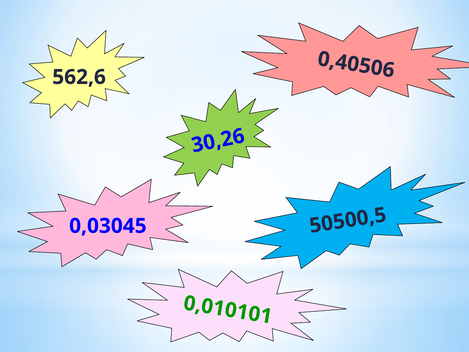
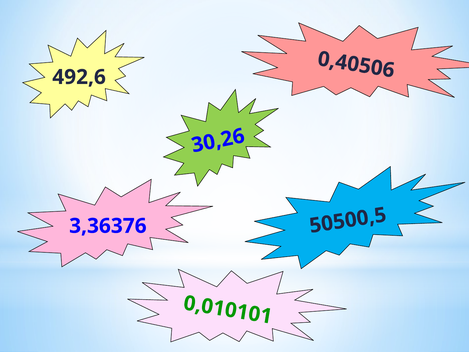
562,6: 562,6 -> 492,6
0,03045: 0,03045 -> 3,36376
